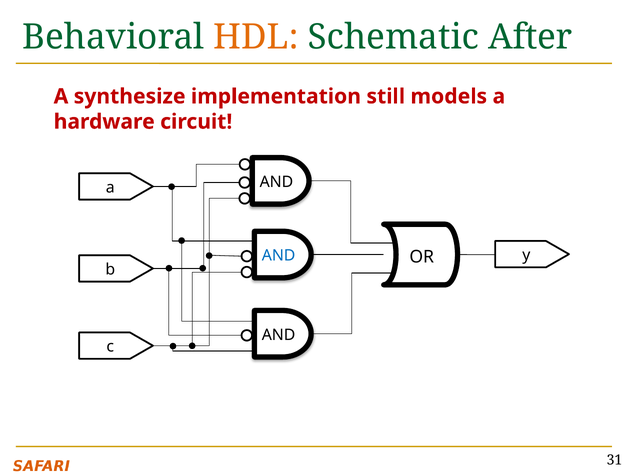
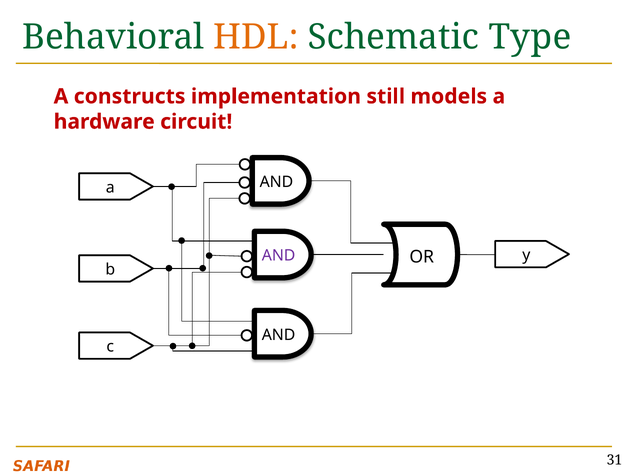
After: After -> Type
synthesize: synthesize -> constructs
AND at (279, 256) colour: blue -> purple
